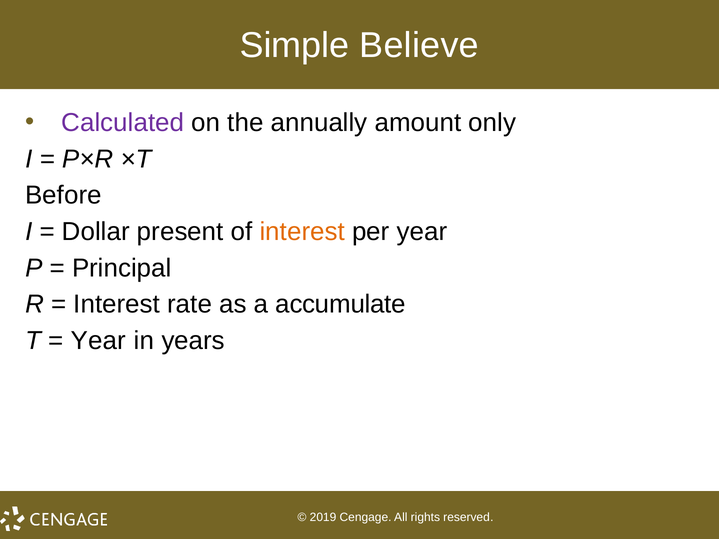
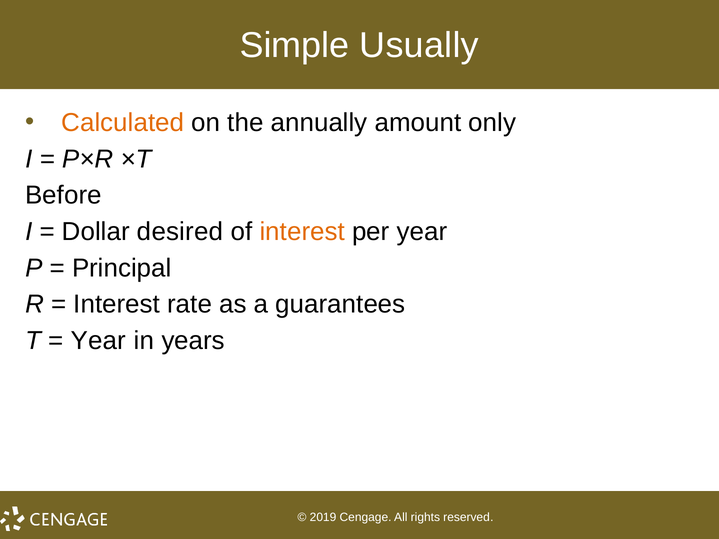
Believe: Believe -> Usually
Calculated colour: purple -> orange
present: present -> desired
accumulate: accumulate -> guarantees
